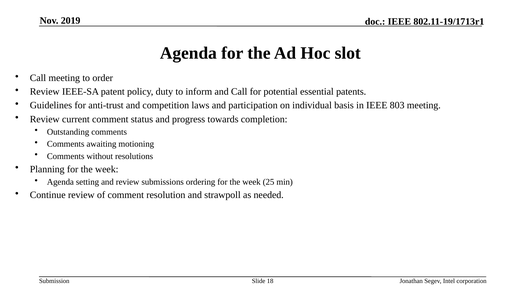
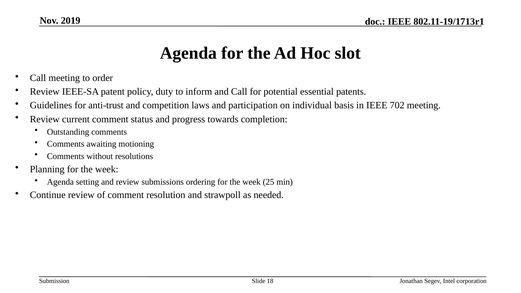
803: 803 -> 702
